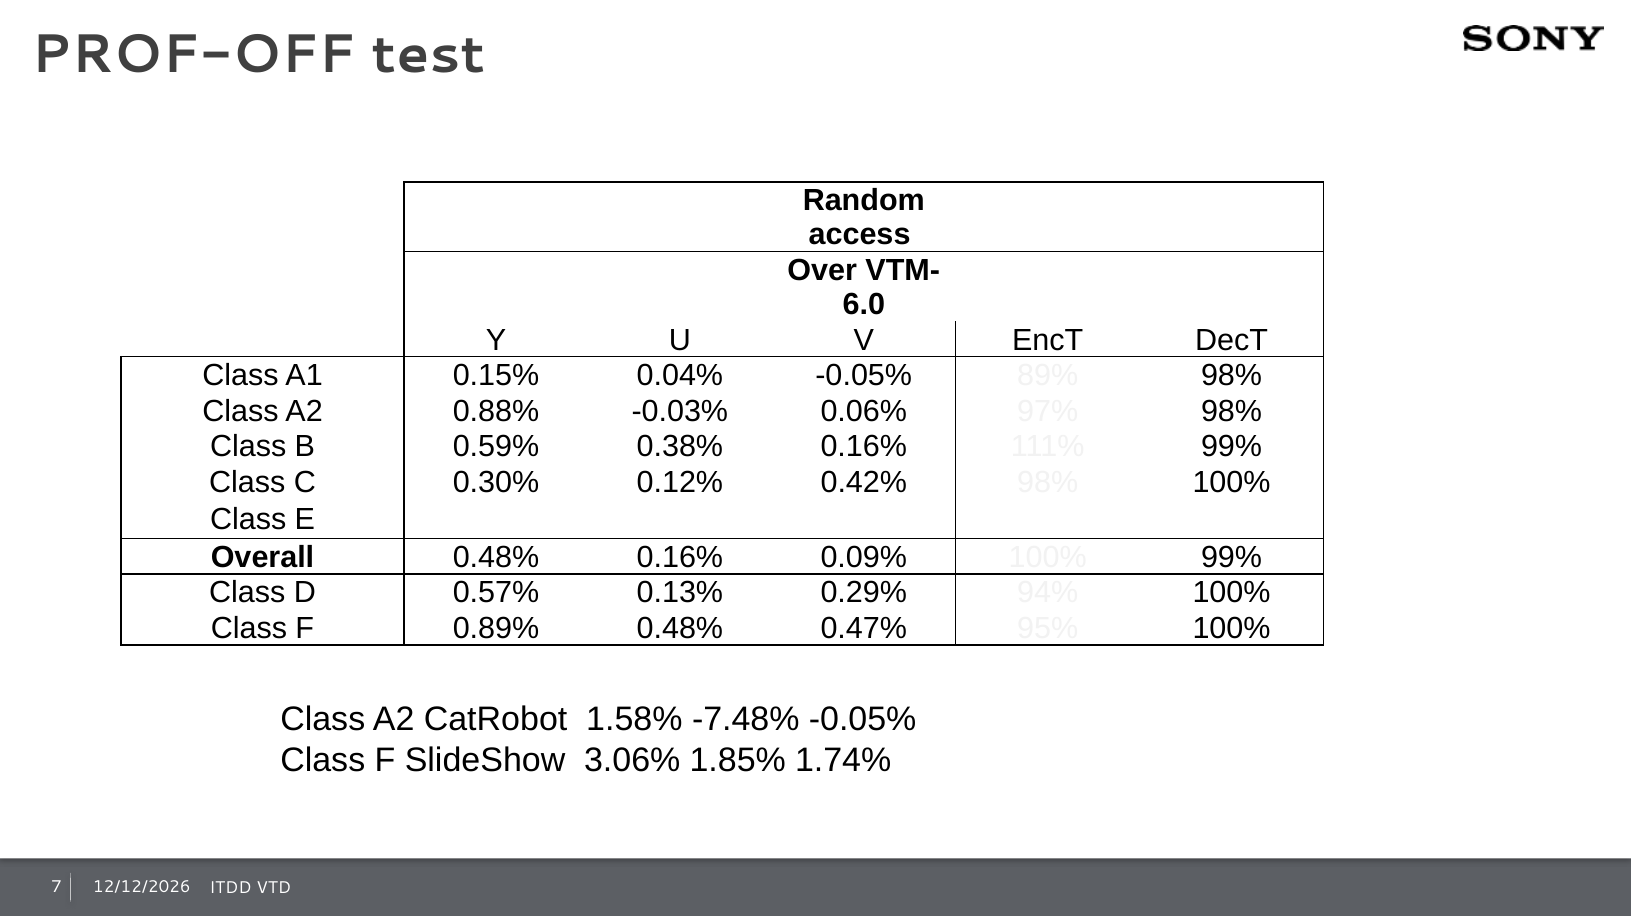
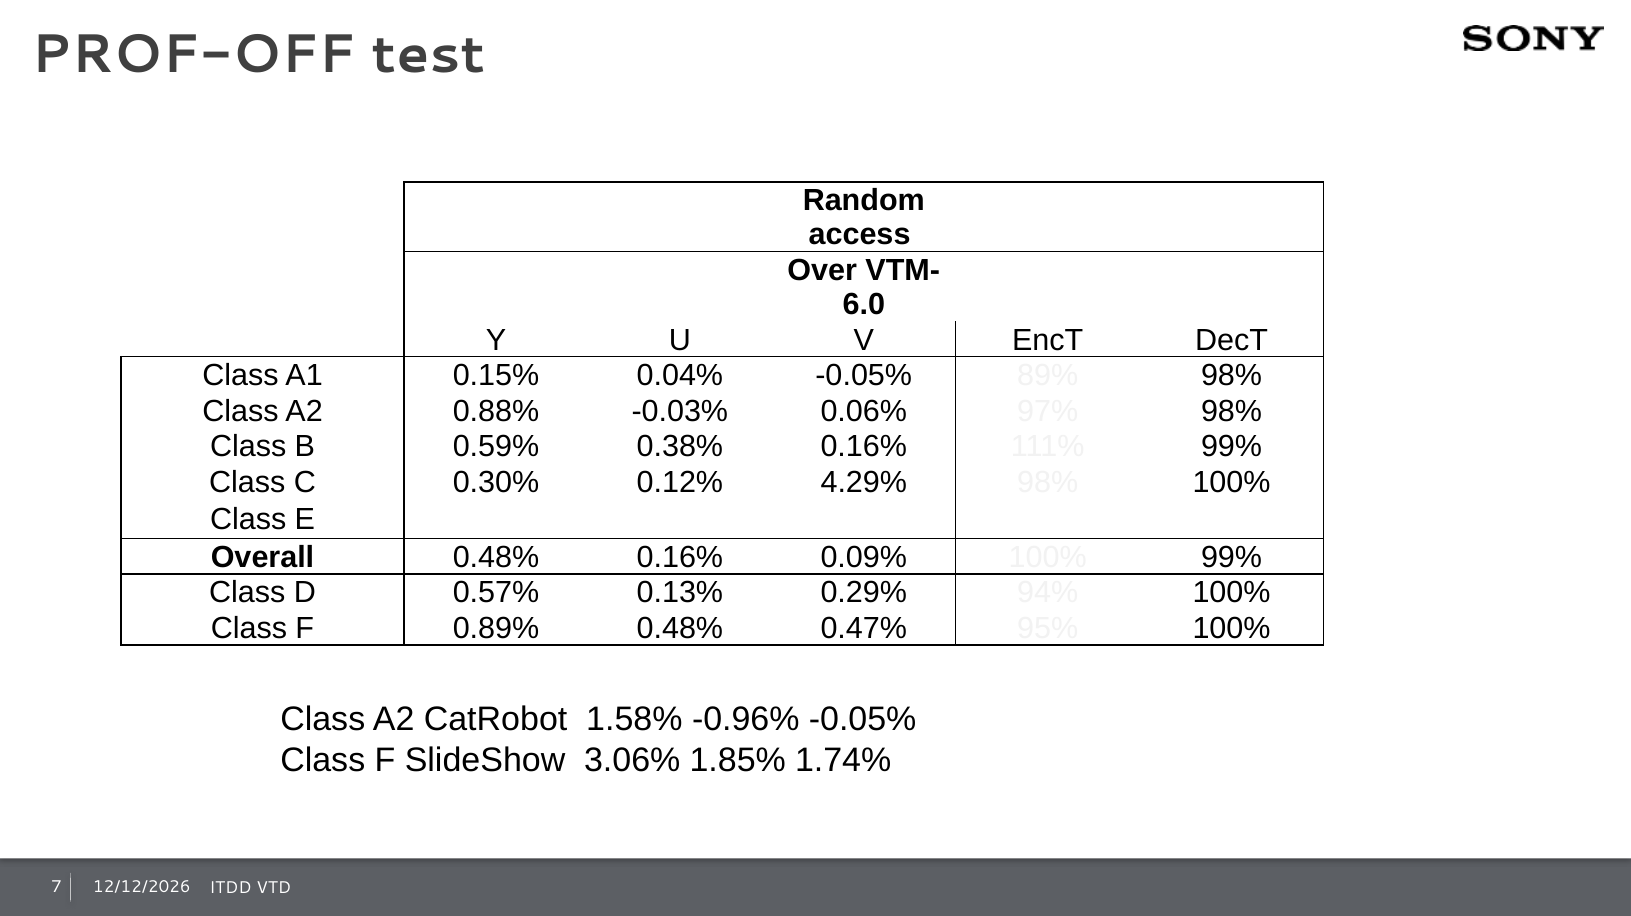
0.42%: 0.42% -> 4.29%
-7.48%: -7.48% -> -0.96%
